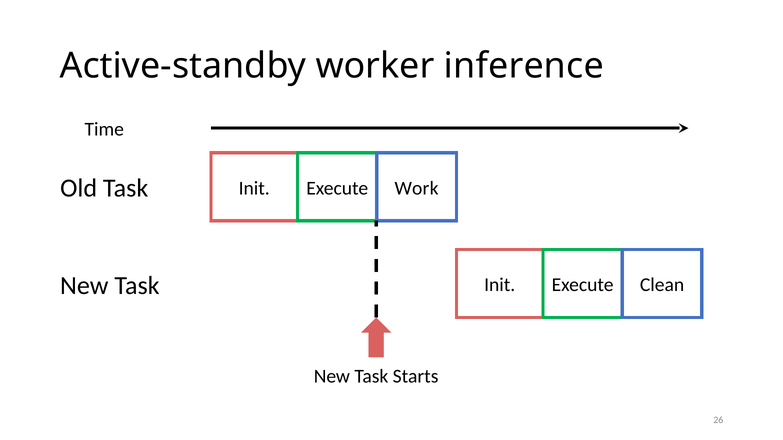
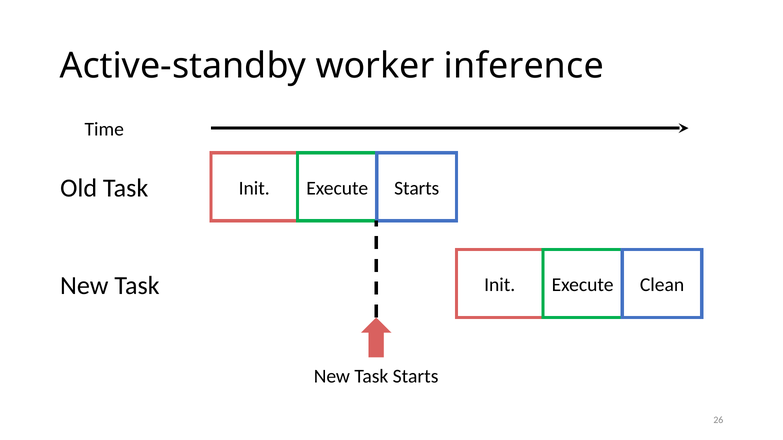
Work at (417, 188): Work -> Starts
